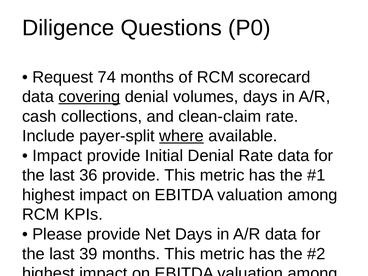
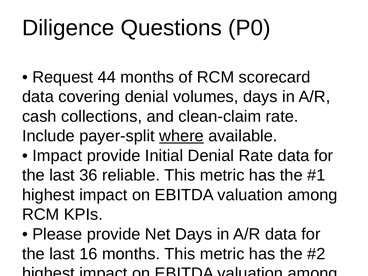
74: 74 -> 44
covering underline: present -> none
36 provide: provide -> reliable
39: 39 -> 16
